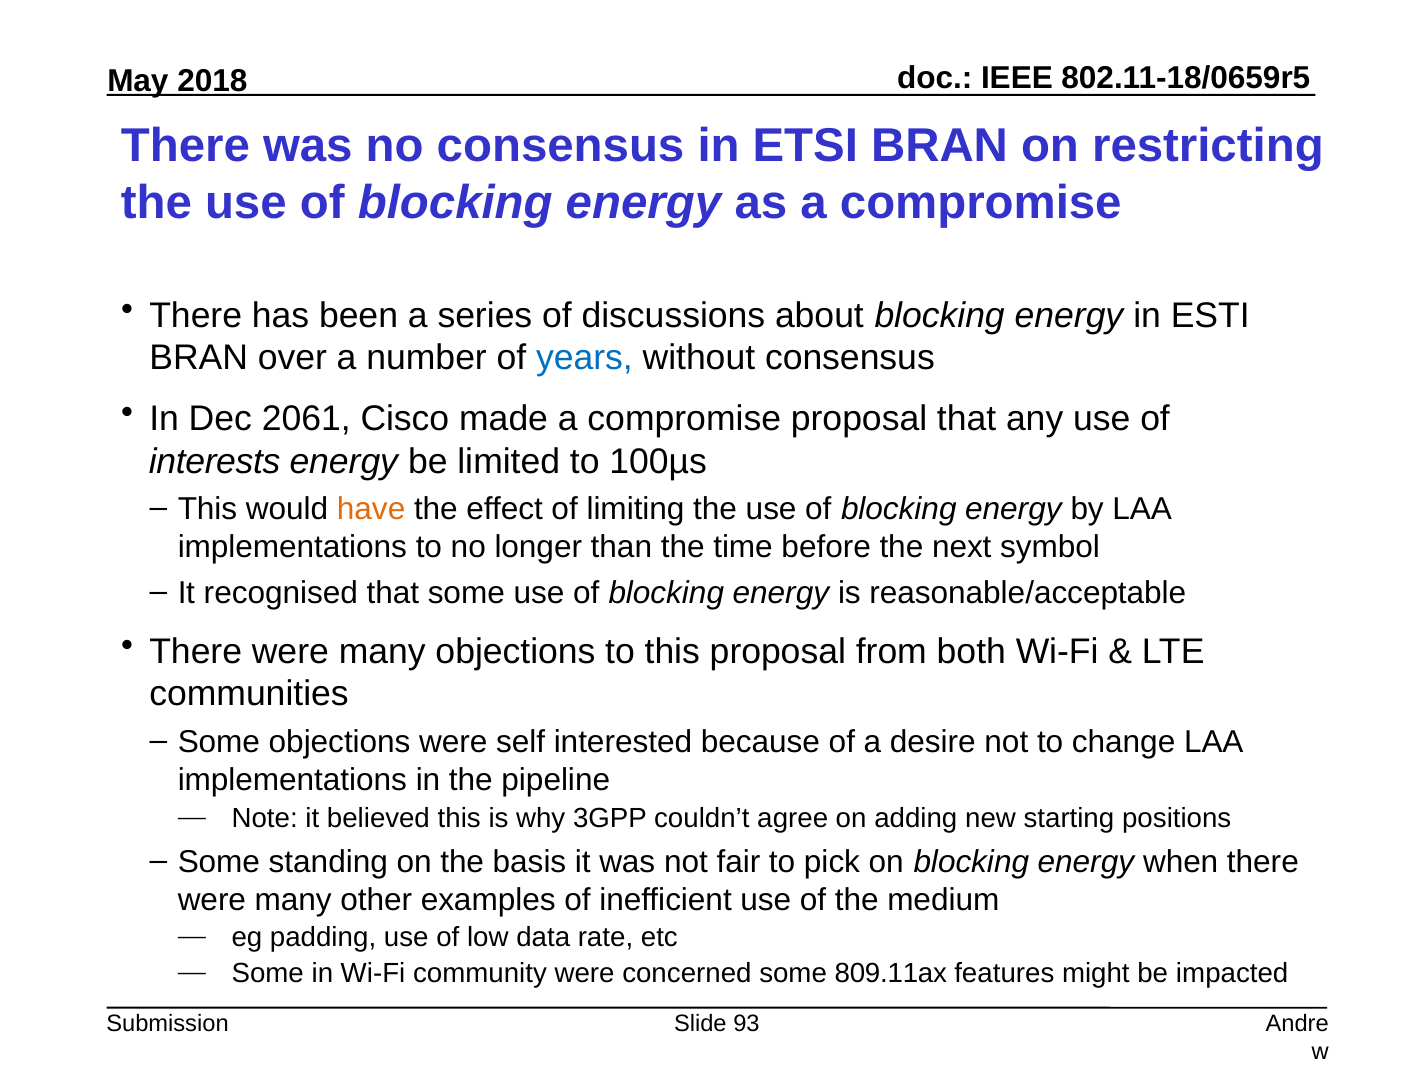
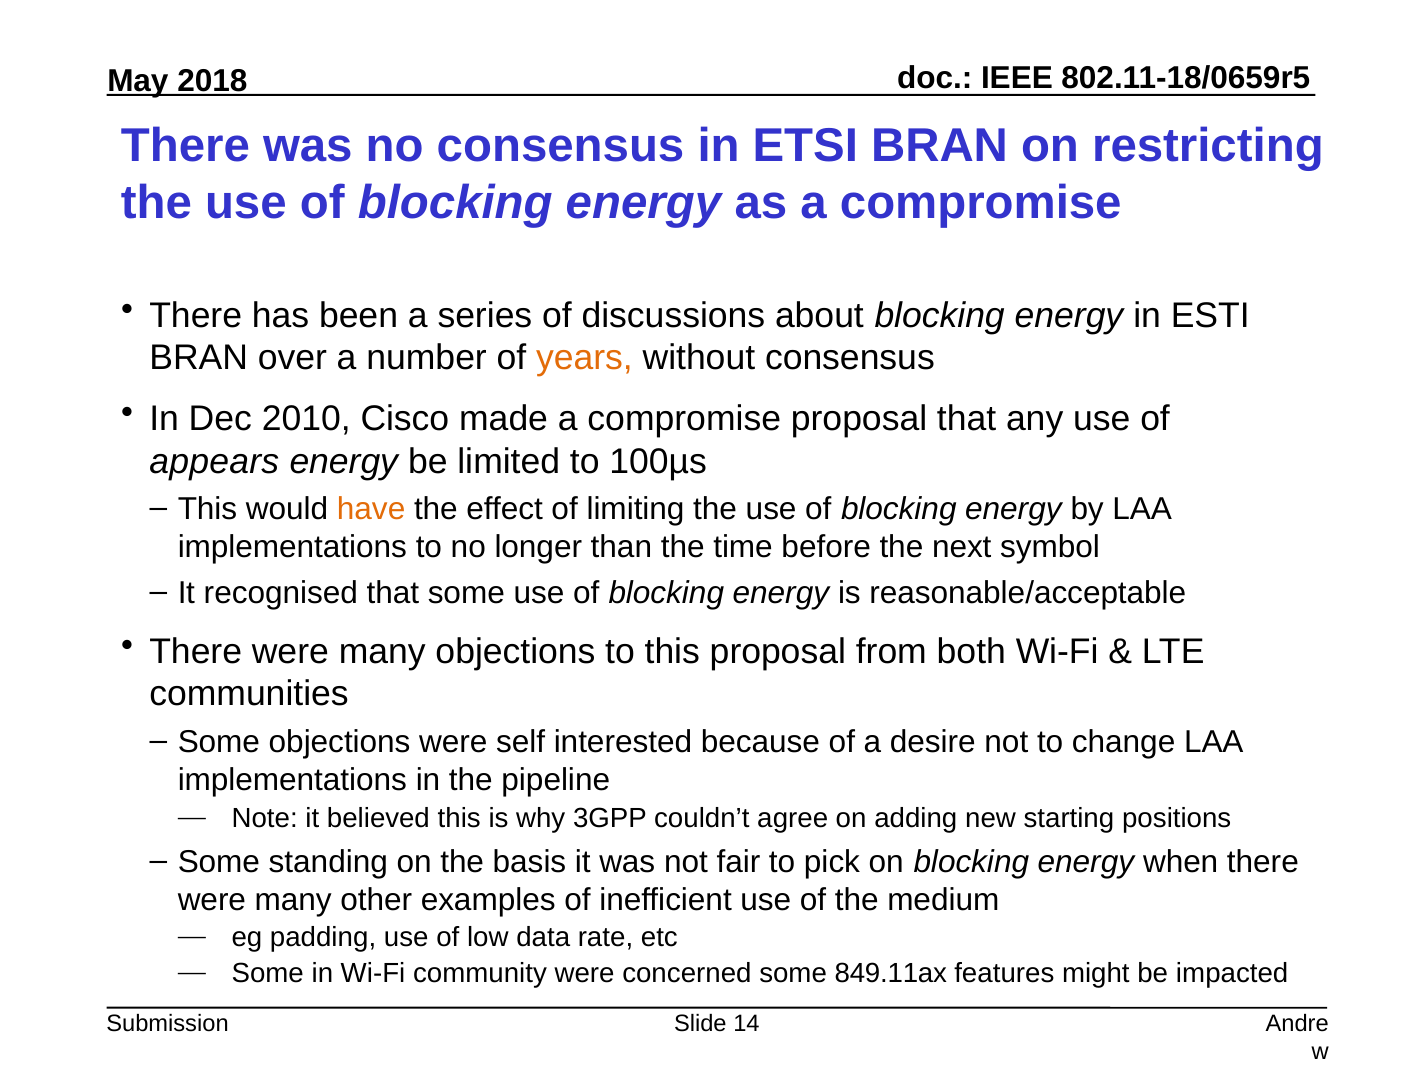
years colour: blue -> orange
2061: 2061 -> 2010
interests: interests -> appears
809.11ax: 809.11ax -> 849.11ax
93: 93 -> 14
